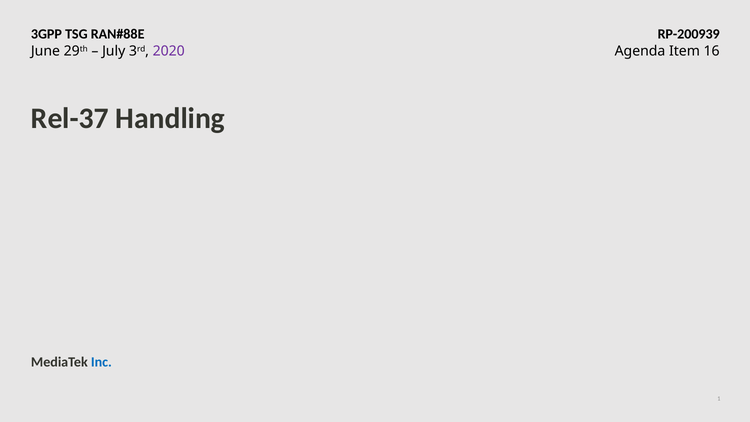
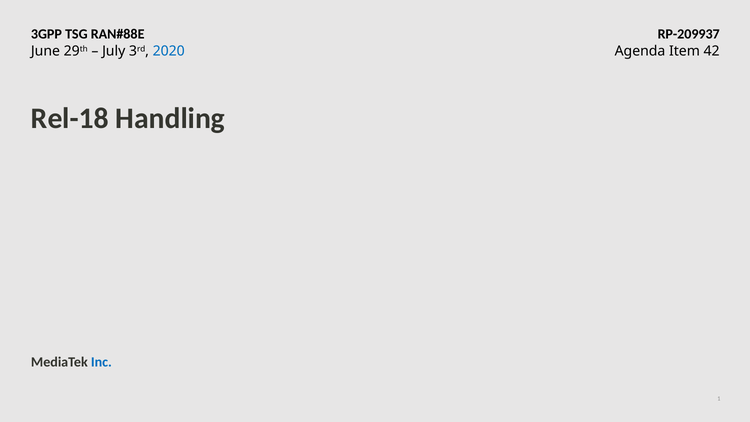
RP-200939: RP-200939 -> RP-209937
2020 colour: purple -> blue
16: 16 -> 42
Rel-37: Rel-37 -> Rel-18
